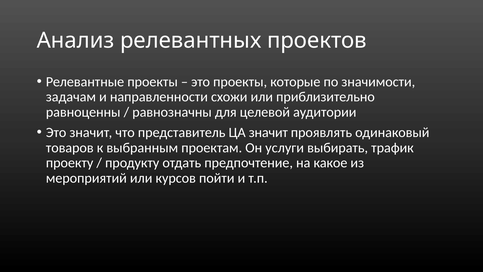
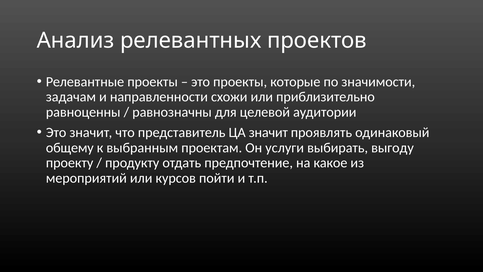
товаров: товаров -> общему
трафик: трафик -> выгоду
